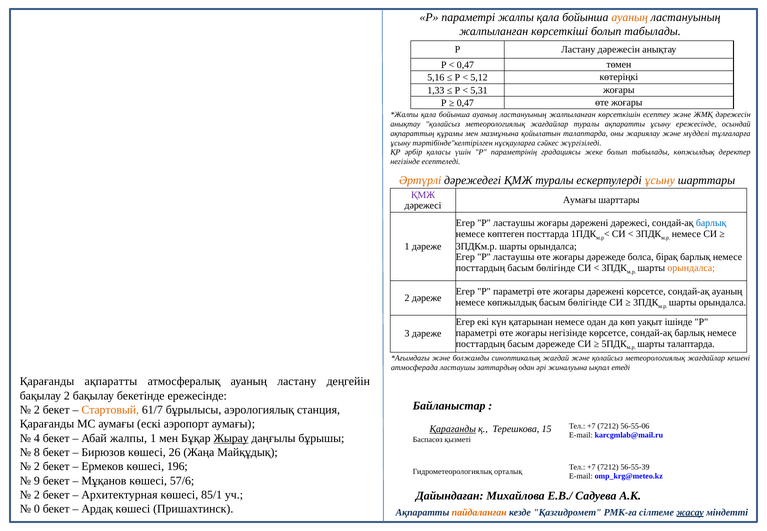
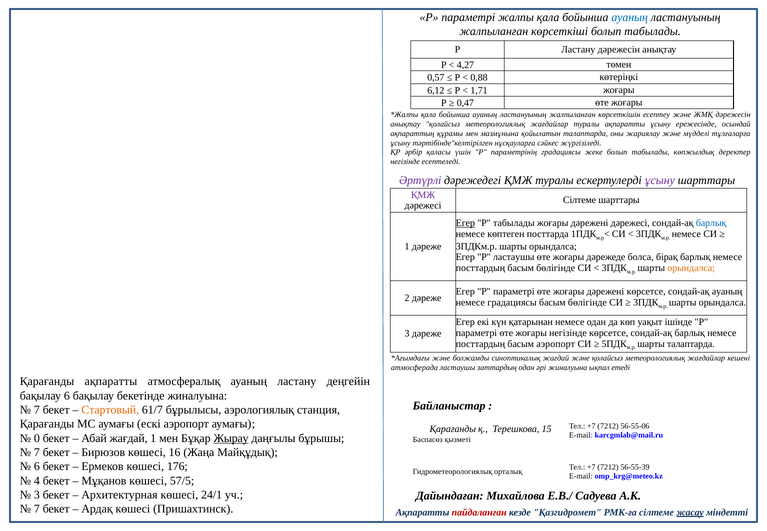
ауаның at (630, 17) colour: orange -> blue
0,47 at (465, 65): 0,47 -> 4,27
5,16: 5,16 -> 0,57
5,12: 5,12 -> 0,88
1,33: 1,33 -> 6,12
5,31: 5,31 -> 1,71
Әртүрлі colour: orange -> purple
ұсыну at (660, 180) colour: orange -> purple
Аумағы at (580, 200): Аумағы -> Сілтеме
Егер at (465, 223) underline: none -> present
Р ластаушы: ластаушы -> табылады
немесе көпжылдық: көпжылдық -> градациясы
басым дәрежеде: дәрежеде -> аэропорт
бақылау 2: 2 -> 6
бекетінде ережесінде: ережесінде -> жиналуына
2 at (37, 410): 2 -> 7
Қарағанды at (453, 429) underline: present -> none
4: 4 -> 0
Абай жалпы: жалпы -> жағдай
8 at (37, 452): 8 -> 7
26: 26 -> 16
2 at (37, 467): 2 -> 6
196: 196 -> 176
9: 9 -> 4
57/6: 57/6 -> 57/5
2 at (37, 495): 2 -> 3
85/1: 85/1 -> 24/1
0 at (37, 509): 0 -> 7
пайдаланған colour: orange -> red
